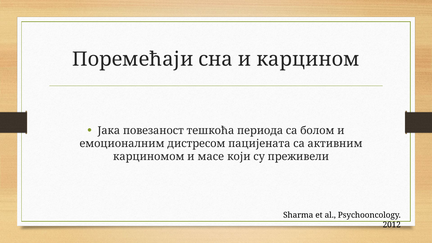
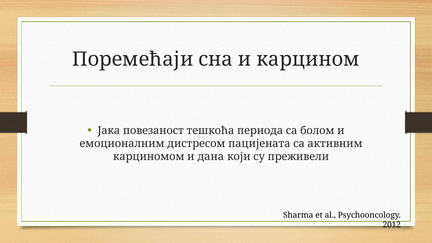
масе: масе -> дана
